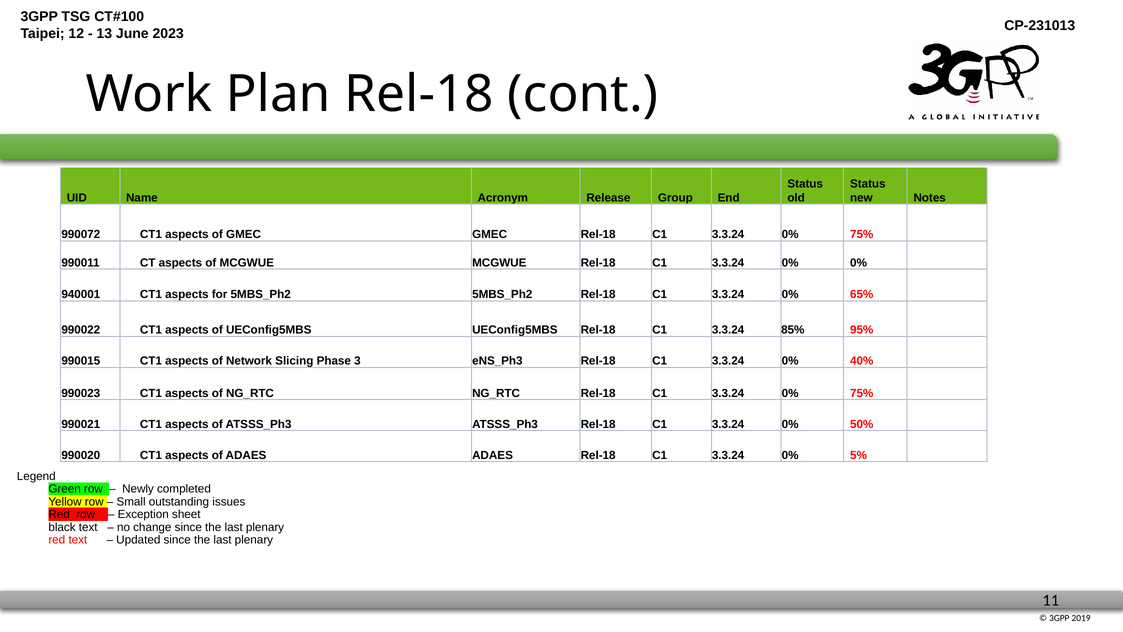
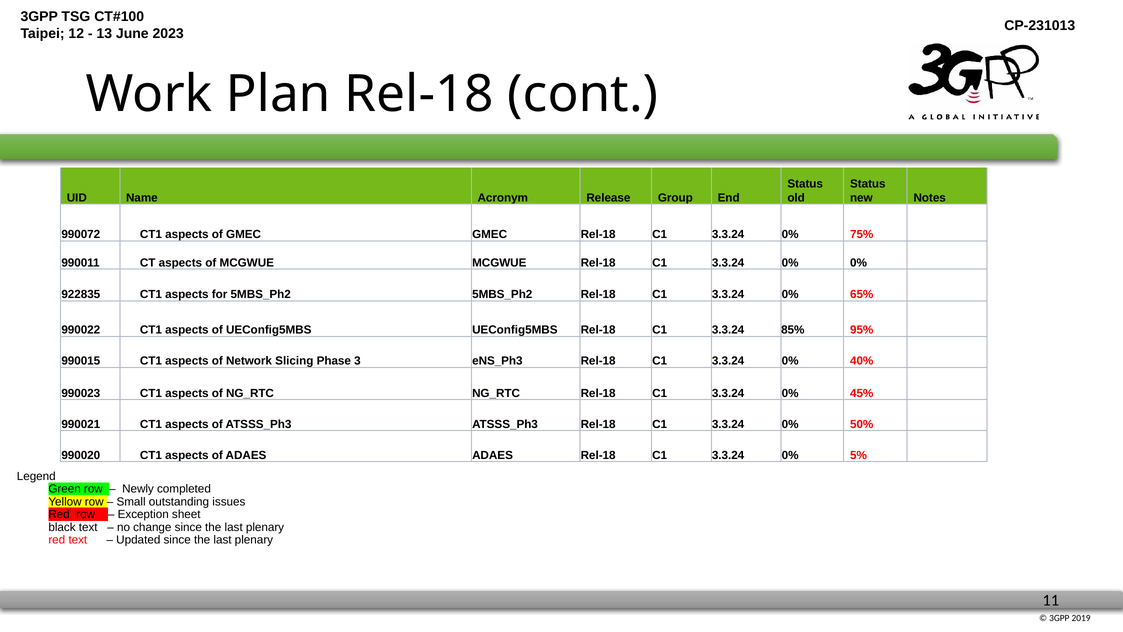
940001: 940001 -> 922835
75% at (862, 393): 75% -> 45%
